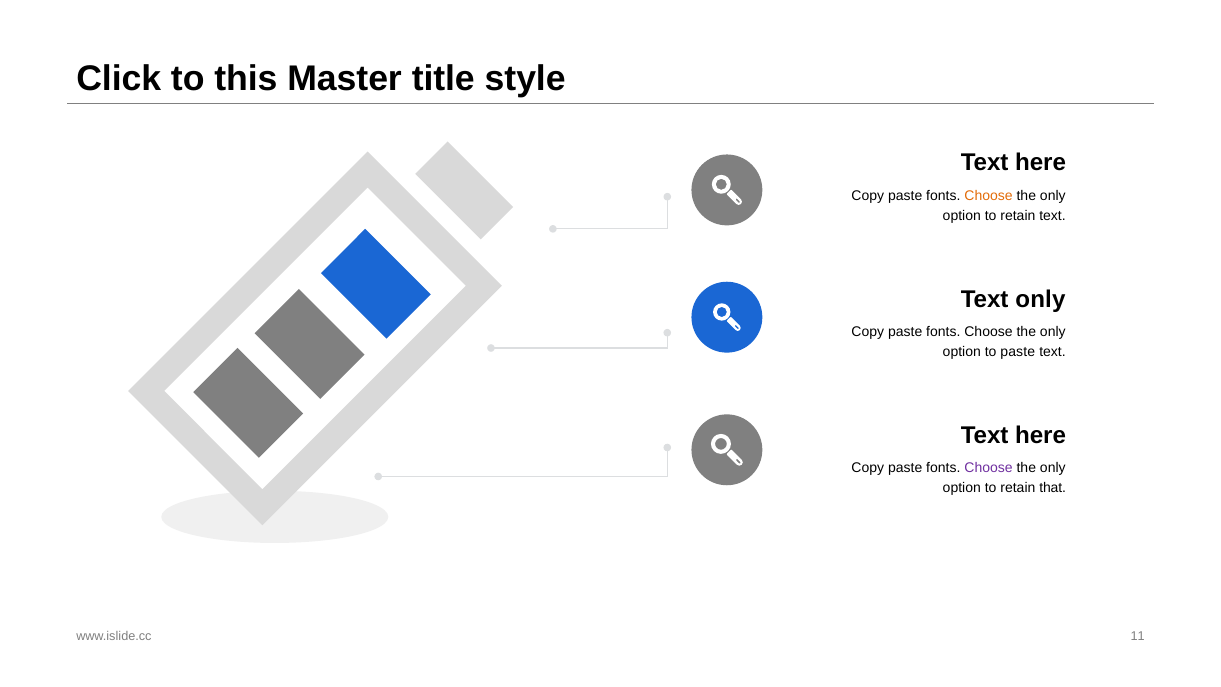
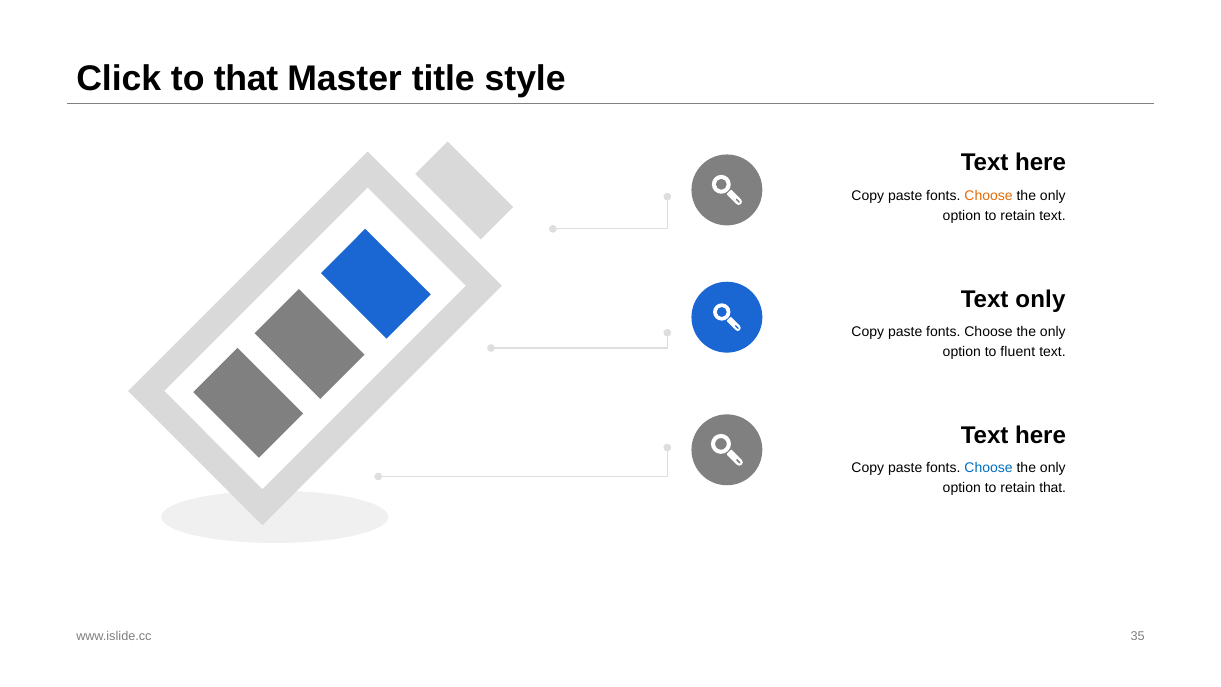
to this: this -> that
to paste: paste -> fluent
Choose at (989, 468) colour: purple -> blue
11: 11 -> 35
